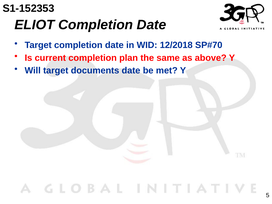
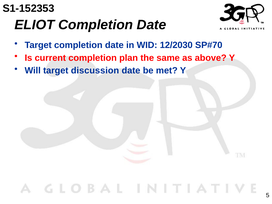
12/2018: 12/2018 -> 12/2030
documents: documents -> discussion
